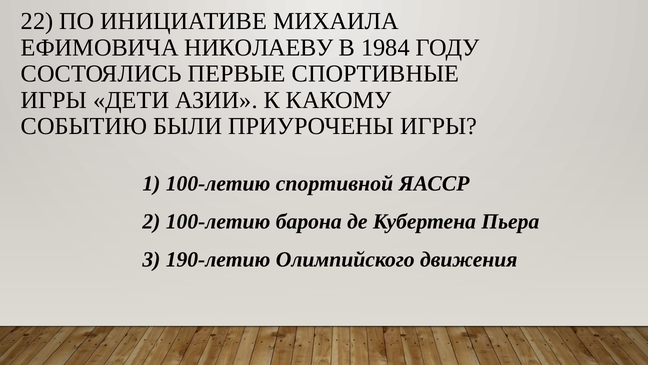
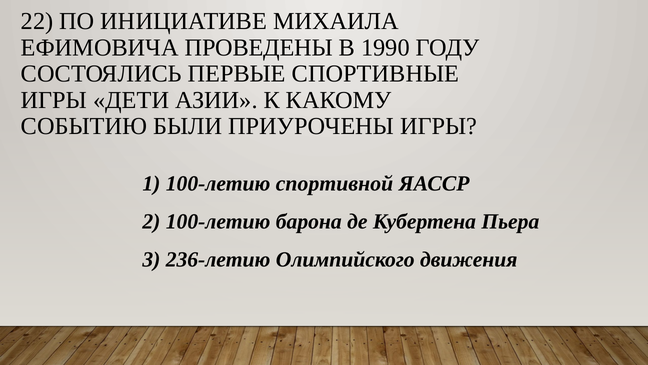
НИКОЛАЕВУ: НИКОЛАЕВУ -> ПРОВЕДЕНЫ
1984: 1984 -> 1990
190-летию: 190-летию -> 236-летию
